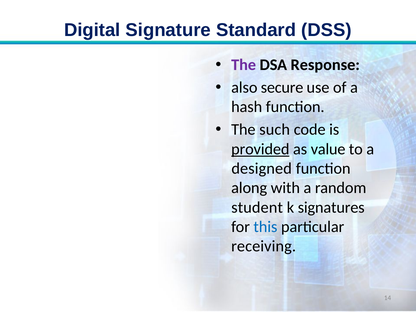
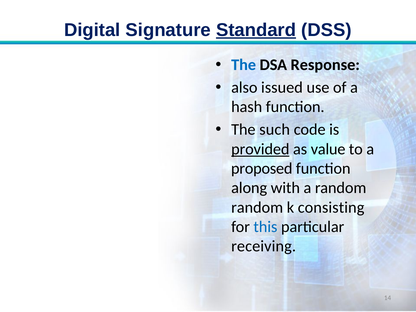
Standard underline: none -> present
The at (244, 65) colour: purple -> blue
secure: secure -> issued
designed: designed -> proposed
student at (257, 207): student -> random
signatures: signatures -> consisting
